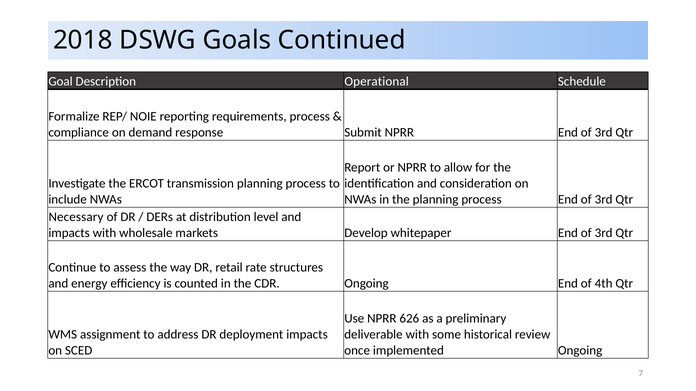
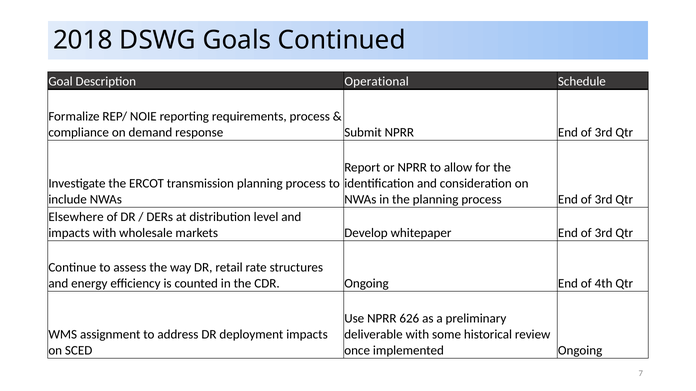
Necessary: Necessary -> Elsewhere
